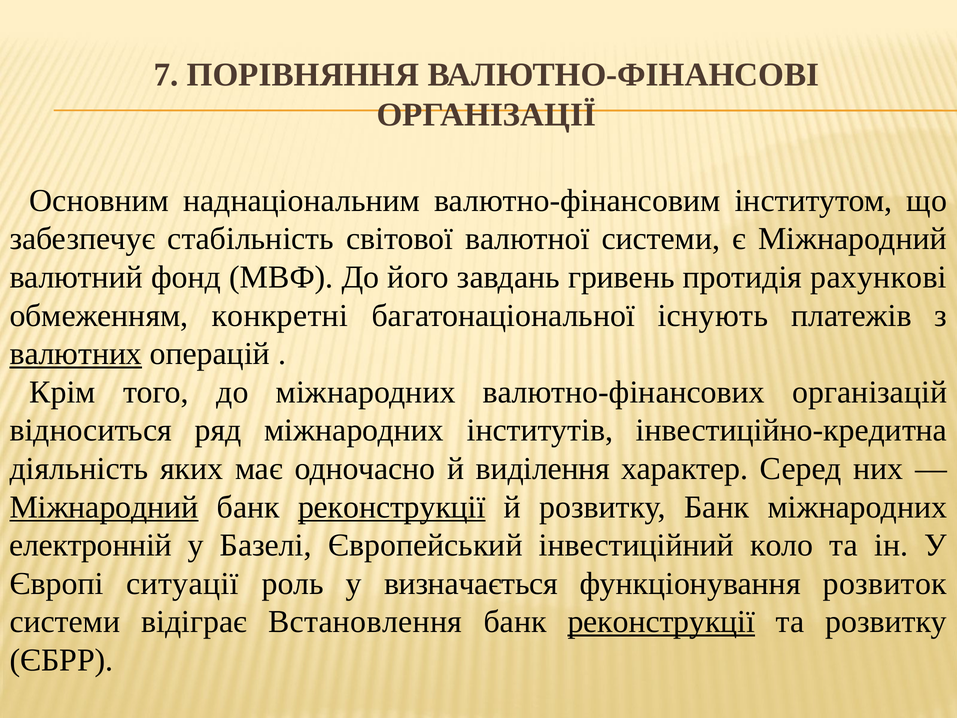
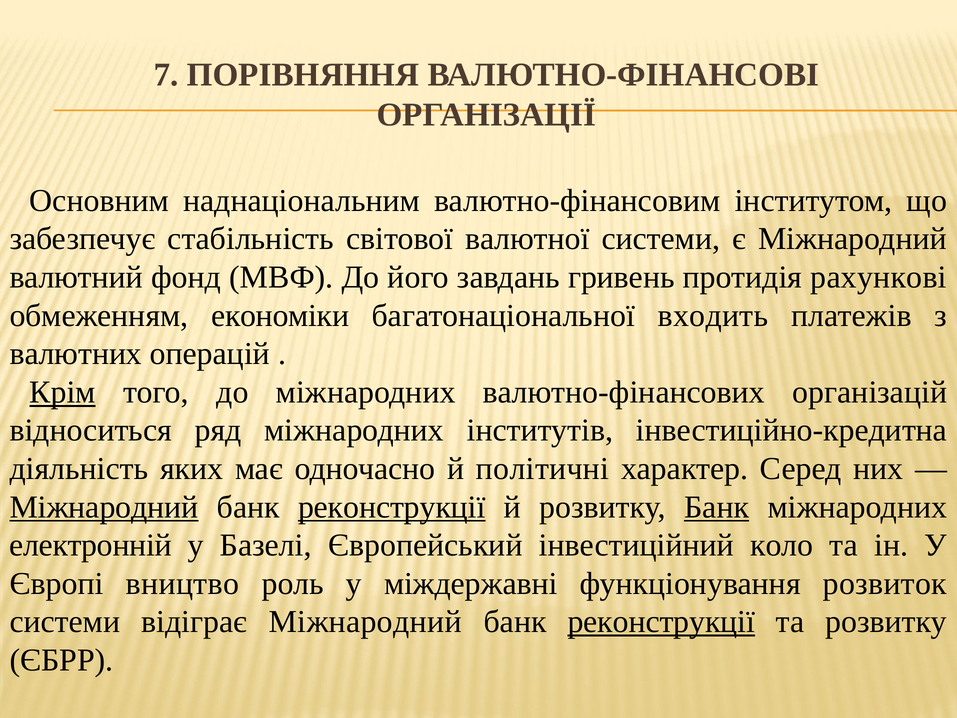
конкретні: конкретні -> економіки
існують: існують -> входить
валютних underline: present -> none
Крім underline: none -> present
виділення: виділення -> політичні
Банк at (717, 507) underline: none -> present
ситуації: ситуації -> вництво
визначається: визначається -> міждержавні
відіграє Встановлення: Встановлення -> Міжнародний
